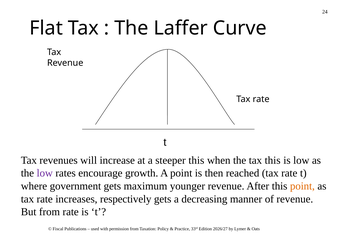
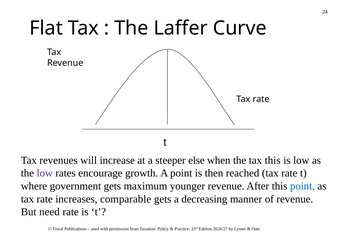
steeper this: this -> else
point at (302, 186) colour: orange -> blue
respectively: respectively -> comparable
But from: from -> need
